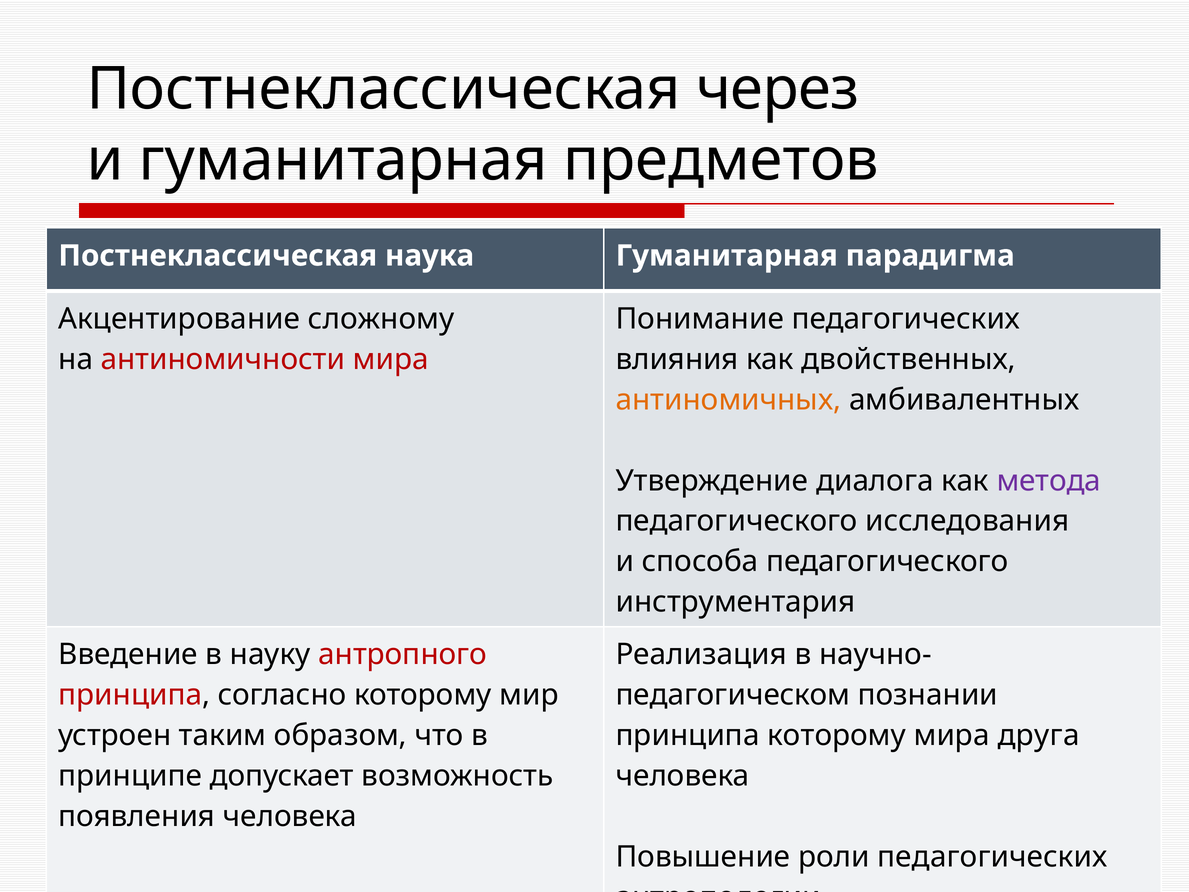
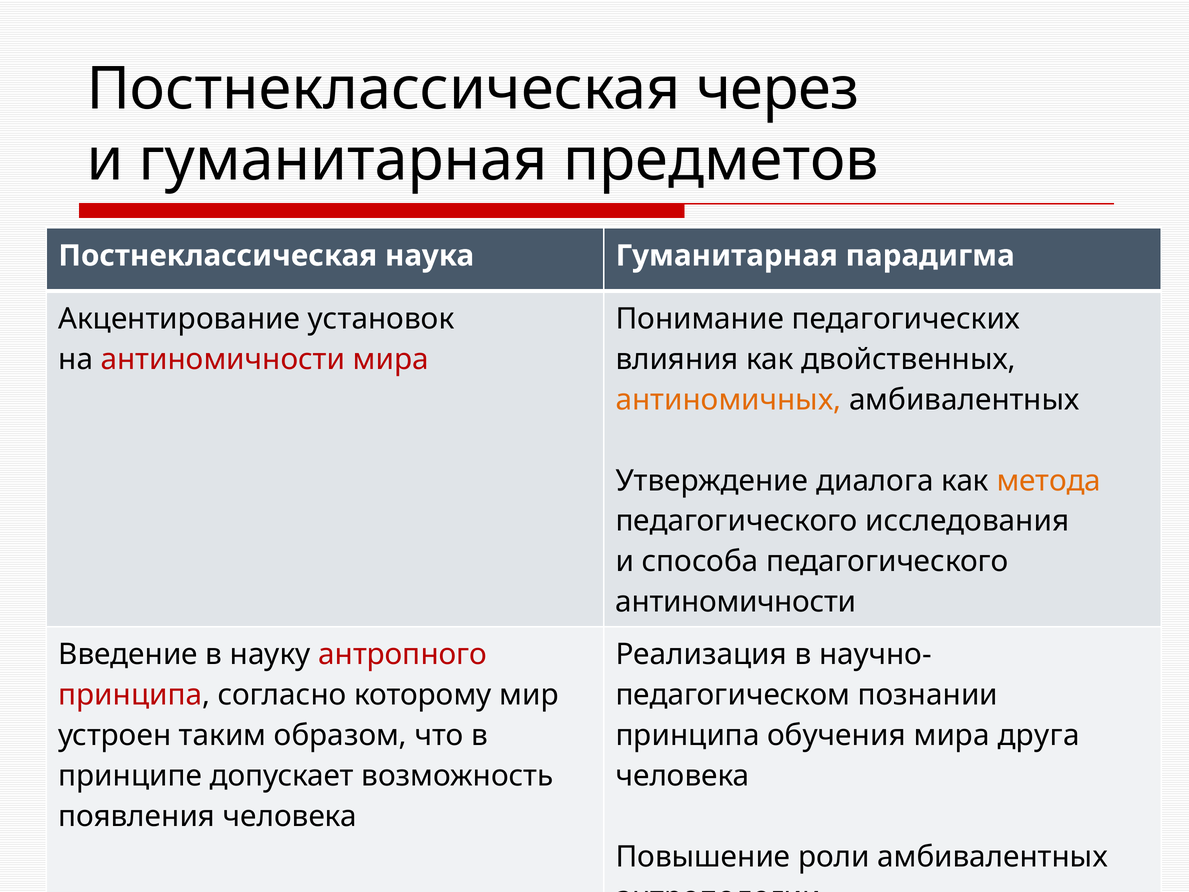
сложному: сложному -> установок
метода colour: purple -> orange
инструментария at (736, 602): инструментария -> антиномичности
принципа которому: которому -> обучения
роли педагогических: педагогических -> амбивалентных
